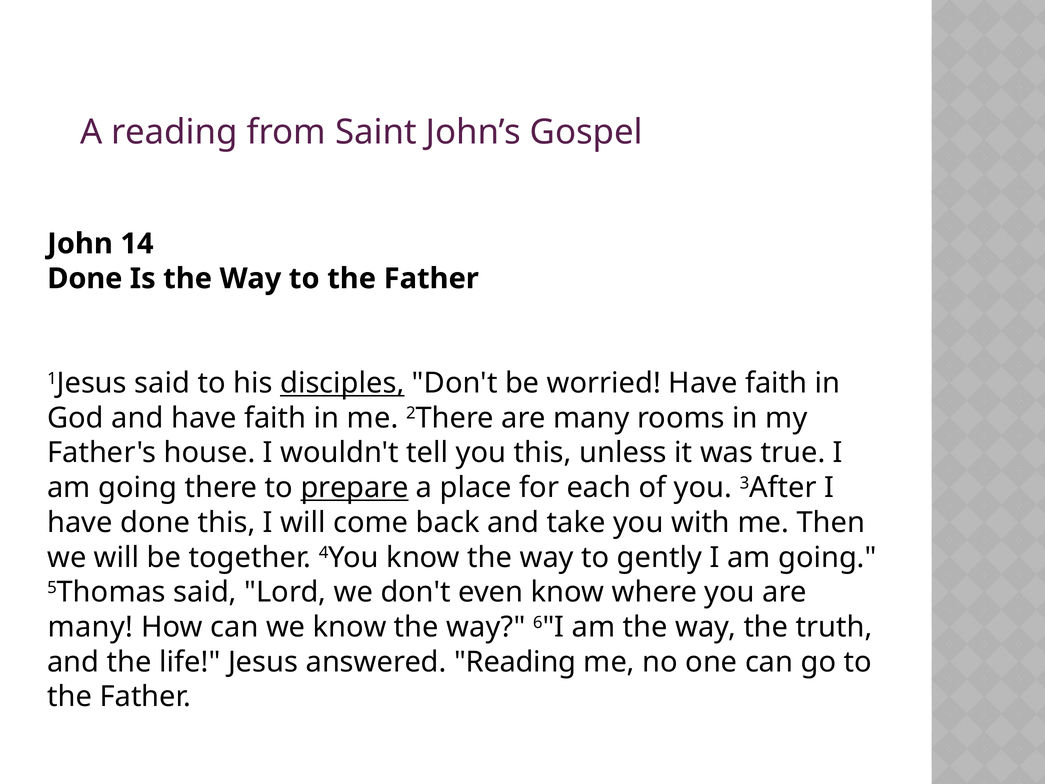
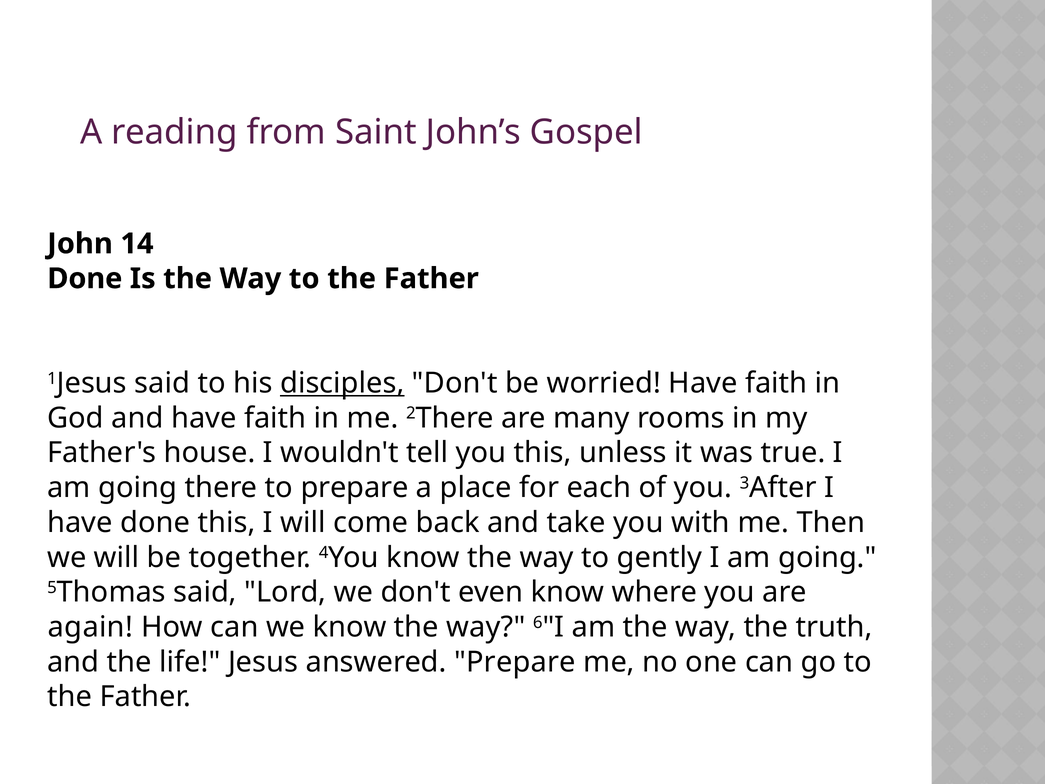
prepare at (355, 488) underline: present -> none
many at (90, 627): many -> again
answered Reading: Reading -> Prepare
